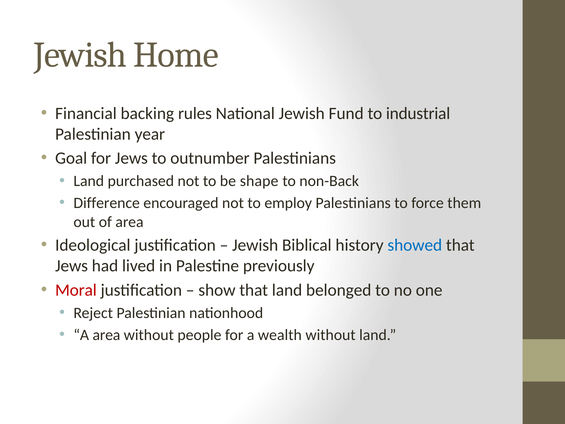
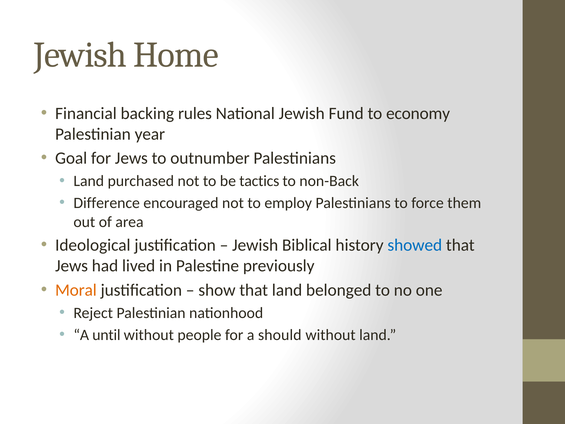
industrial: industrial -> economy
shape: shape -> tactics
Moral colour: red -> orange
A area: area -> until
wealth: wealth -> should
